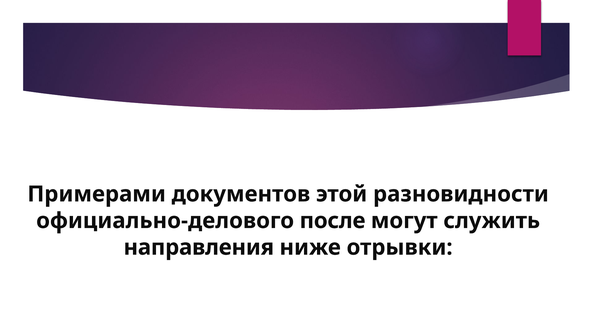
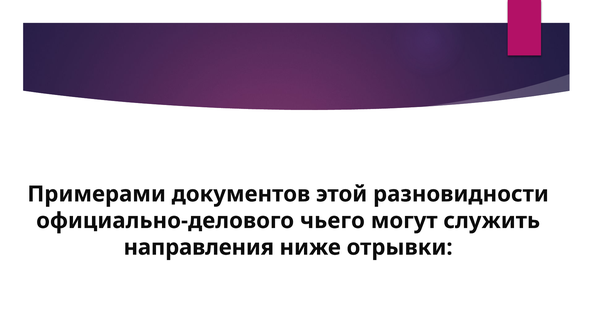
после: после -> чьего
